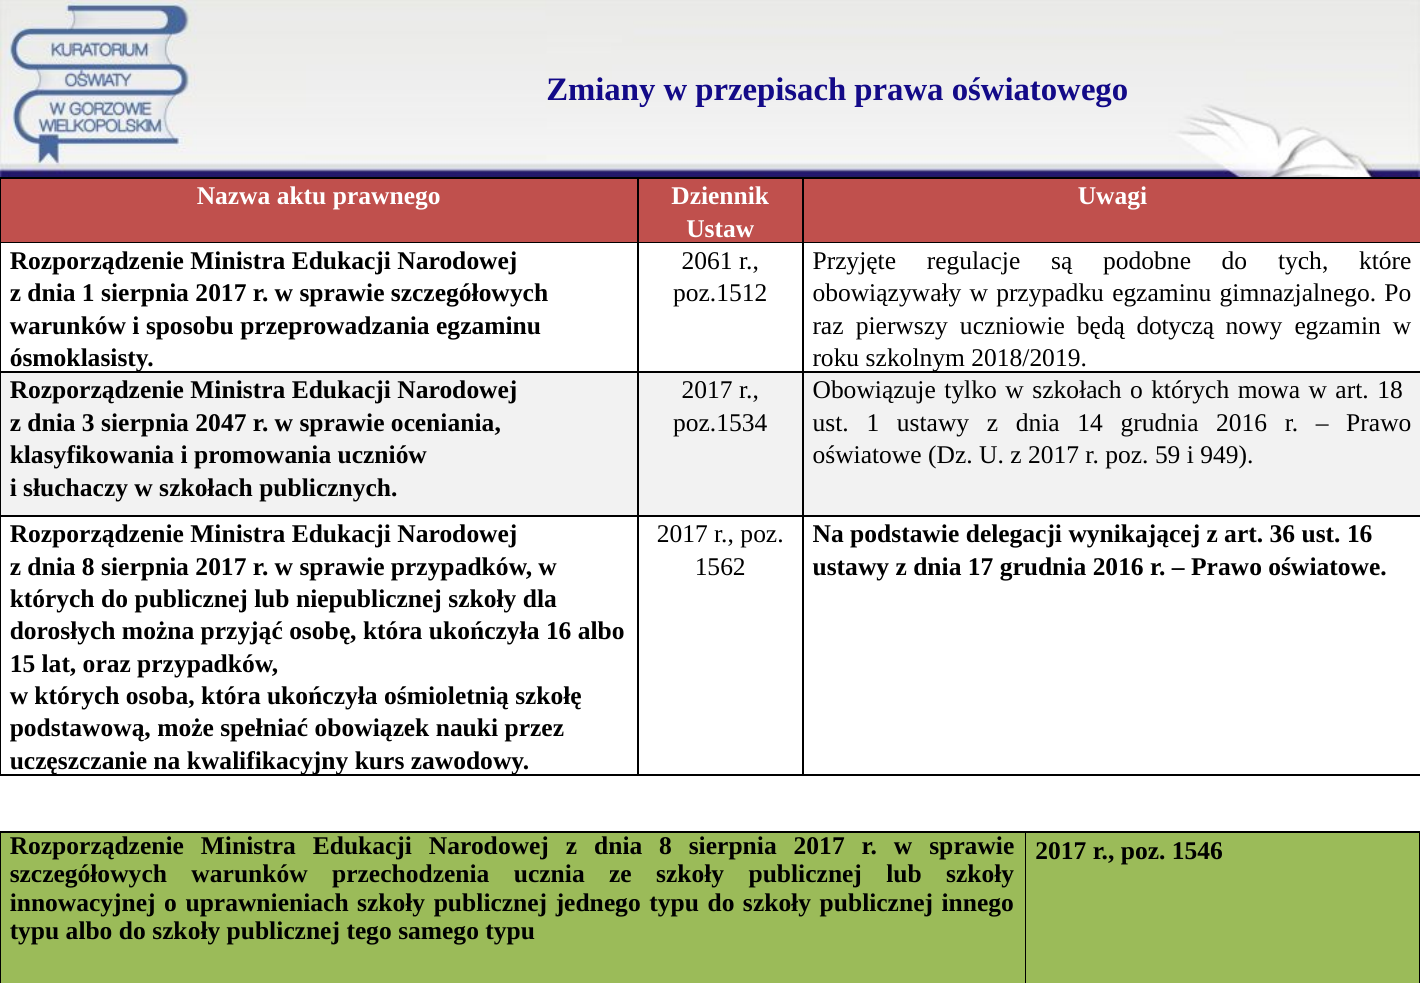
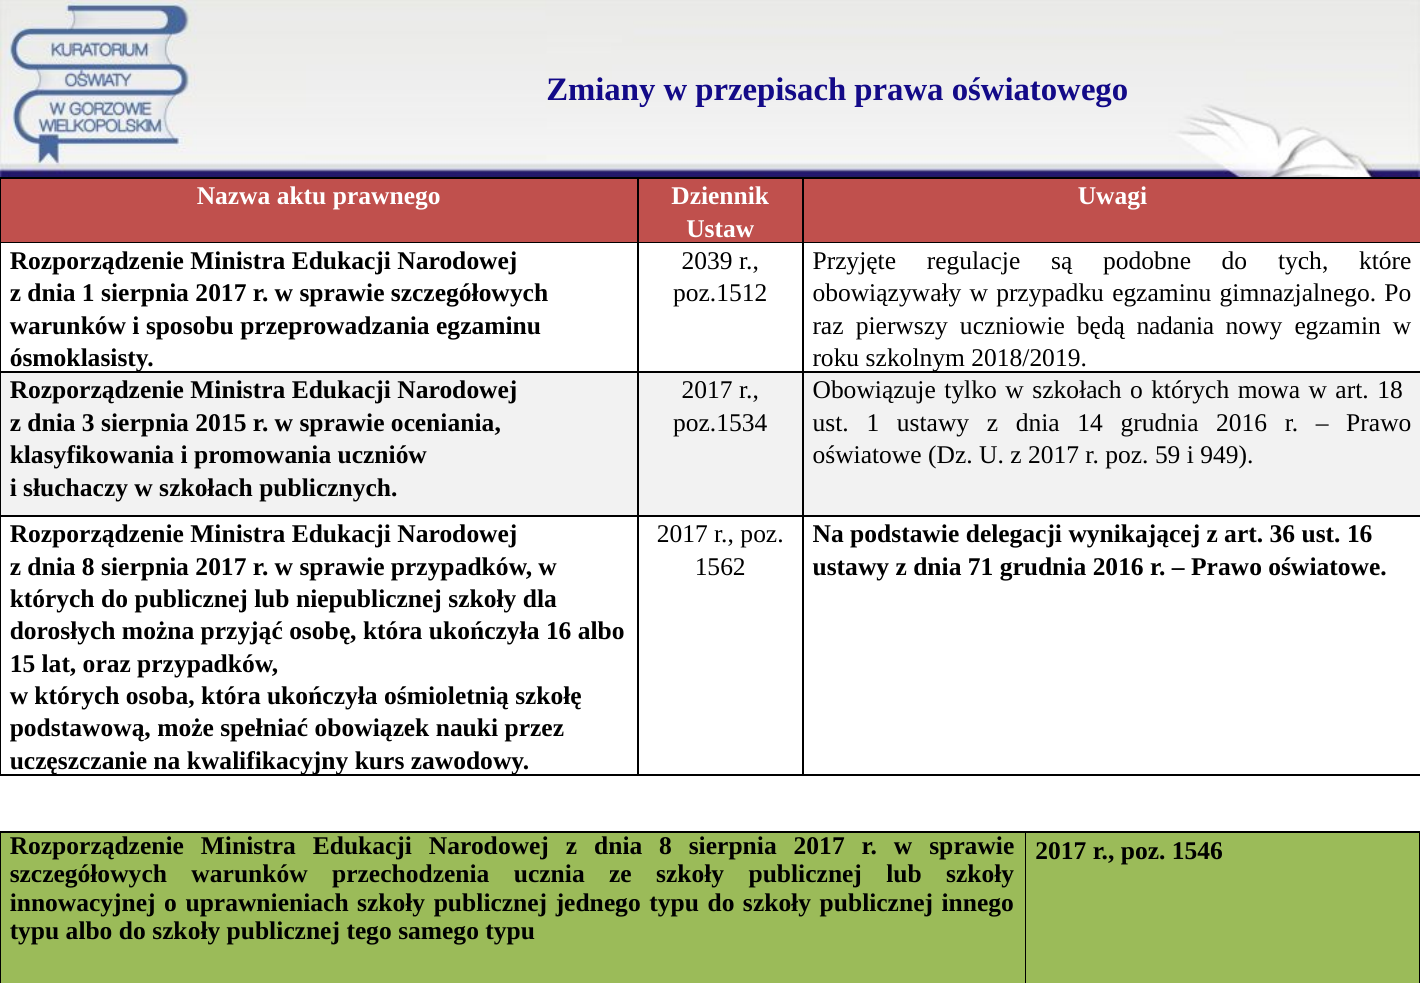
2061: 2061 -> 2039
dotyczą: dotyczą -> nadania
2047: 2047 -> 2015
17: 17 -> 71
